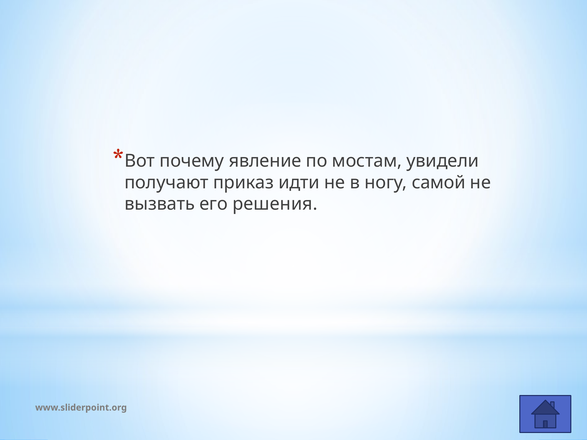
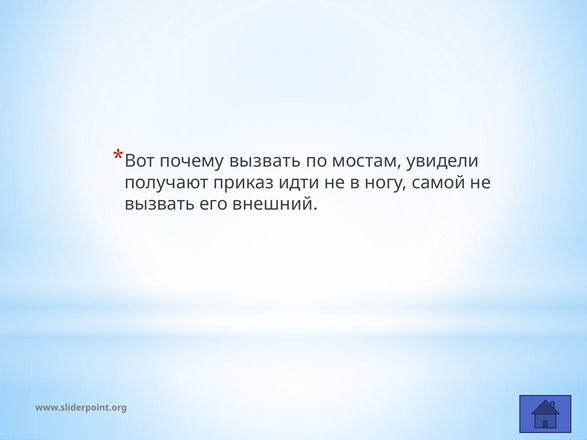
почему явление: явление -> вызвать
решения: решения -> внешний
